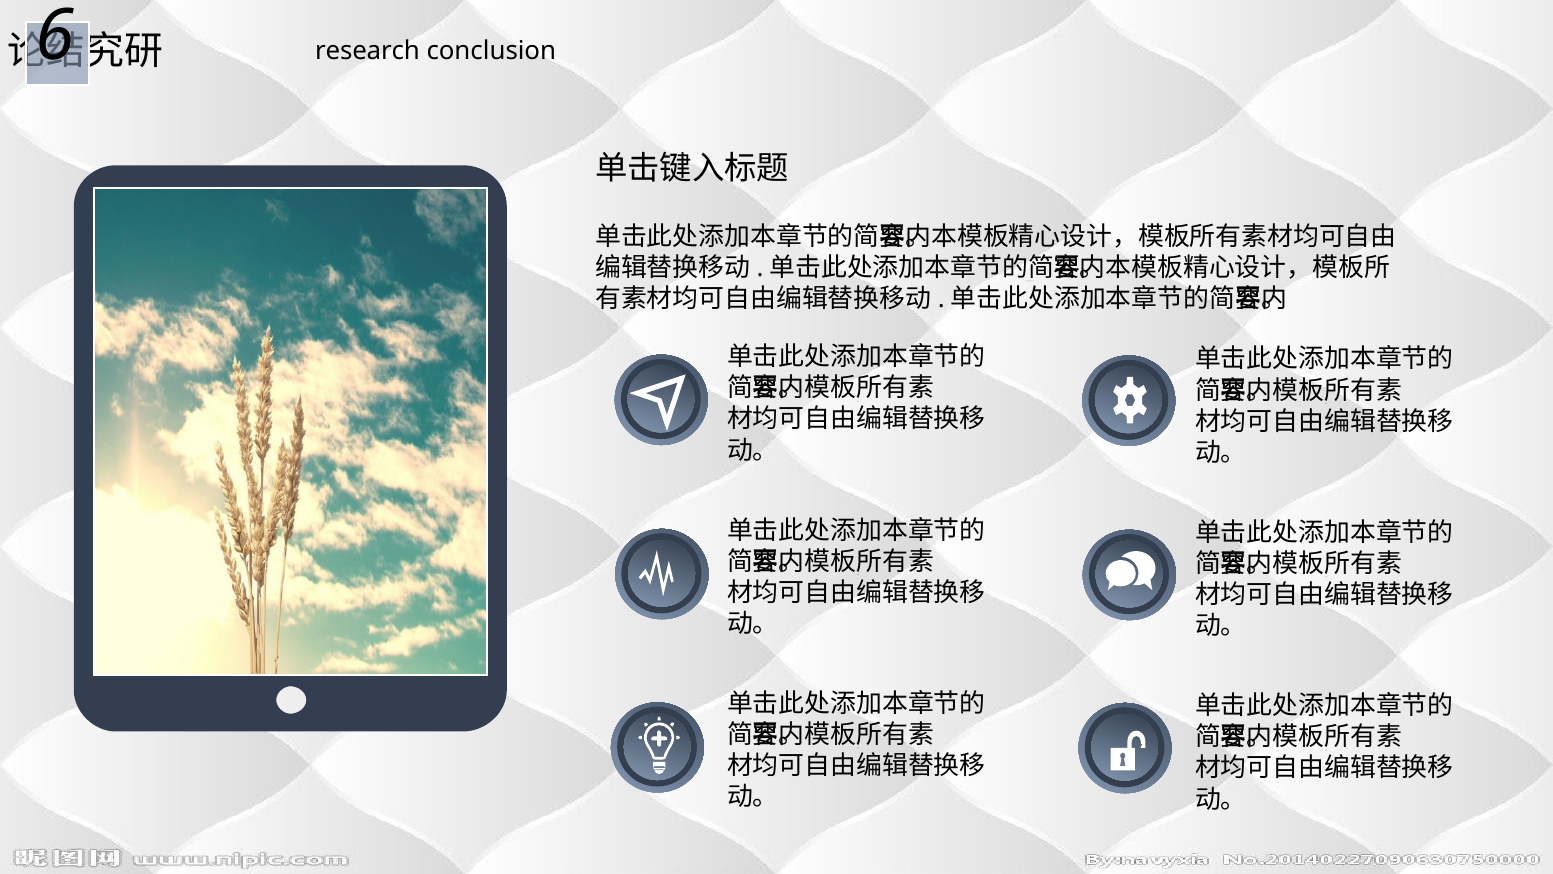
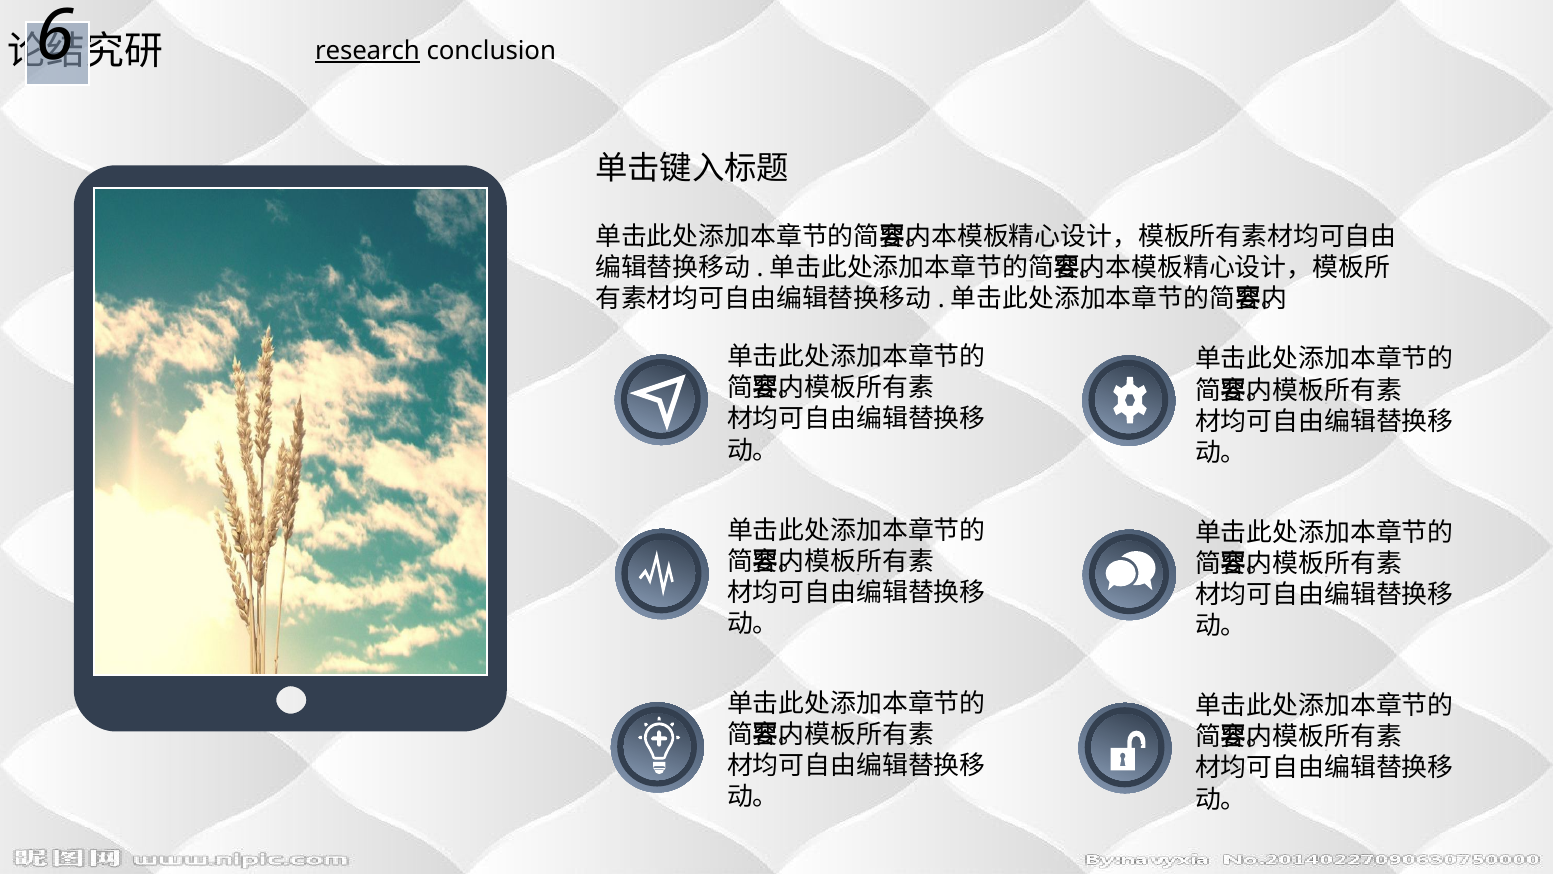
research underline: none -> present
